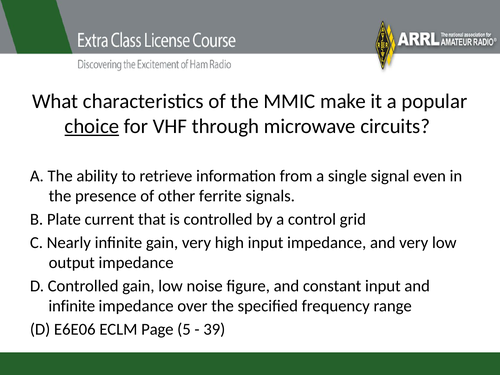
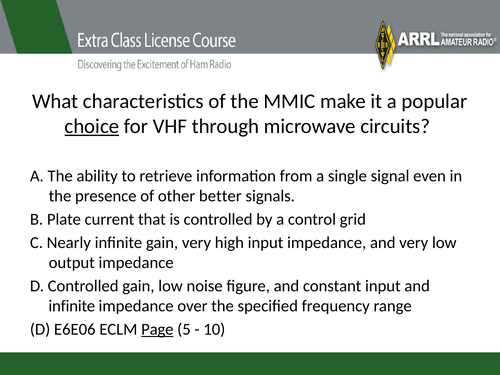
ferrite: ferrite -> better
Page underline: none -> present
39: 39 -> 10
